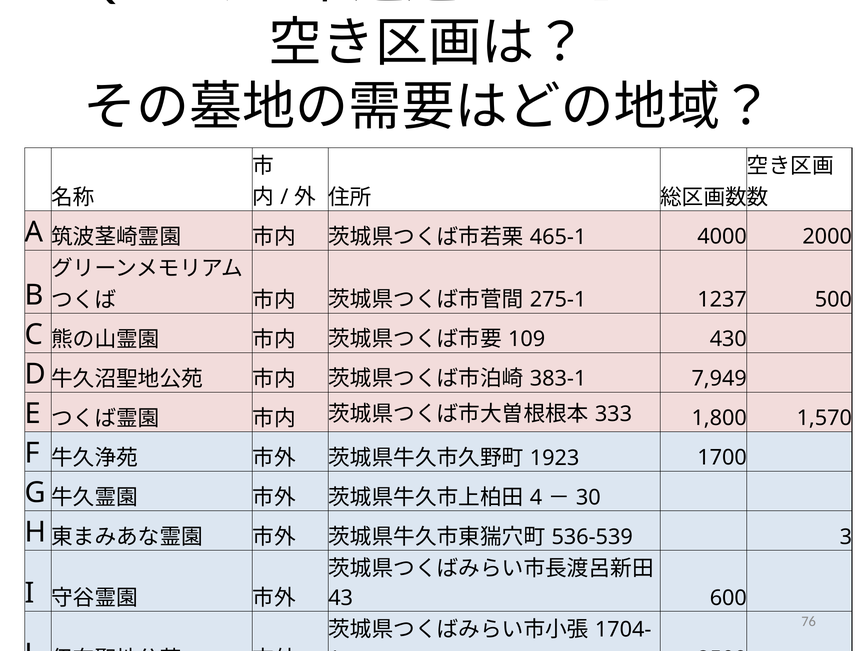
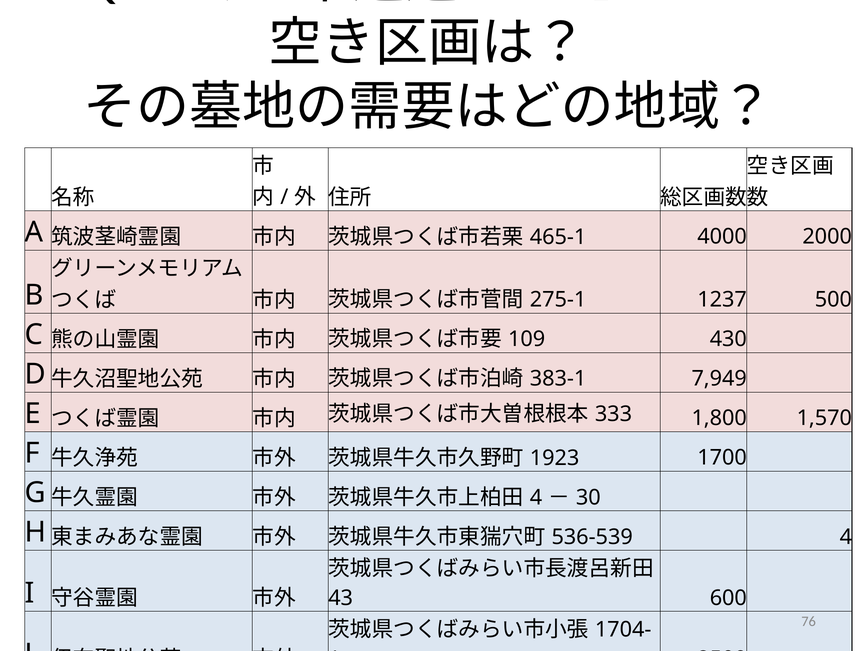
3 at (846, 537): 3 -> 4
